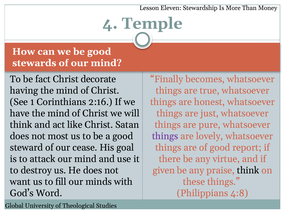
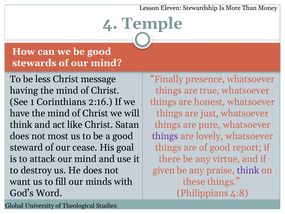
fact: fact -> less
decorate: decorate -> message
becomes: becomes -> presence
think at (248, 170) colour: black -> purple
